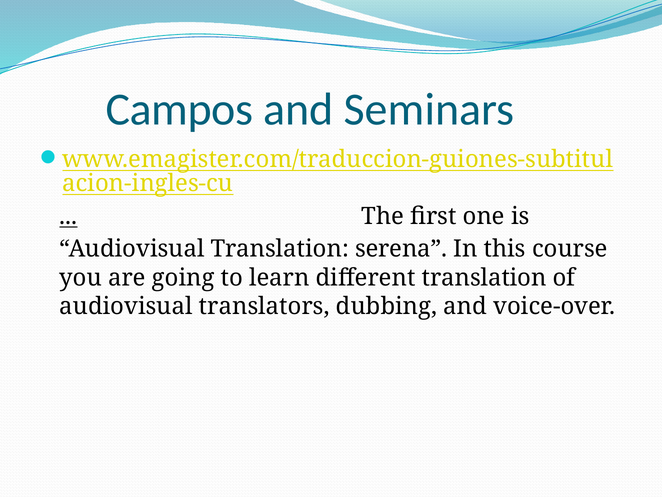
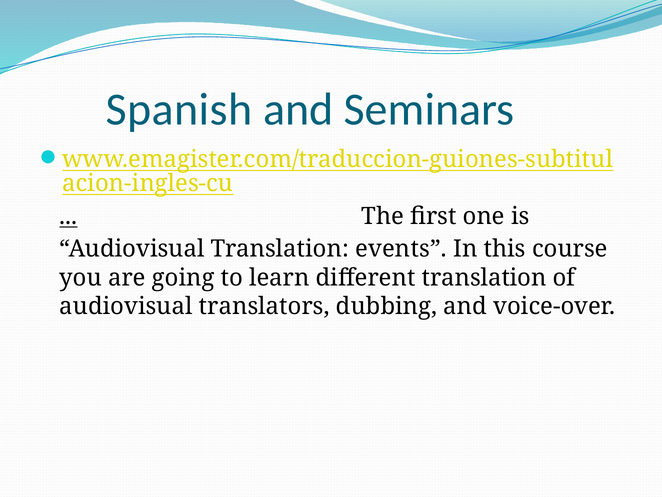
Campos: Campos -> Spanish
serena: serena -> events
